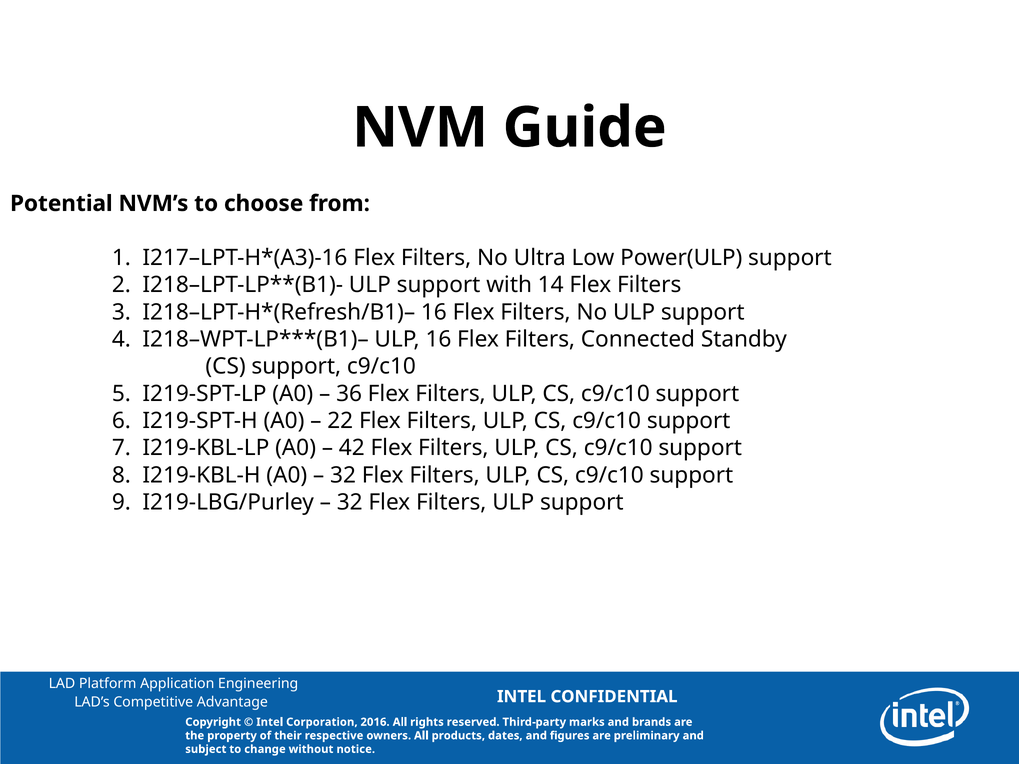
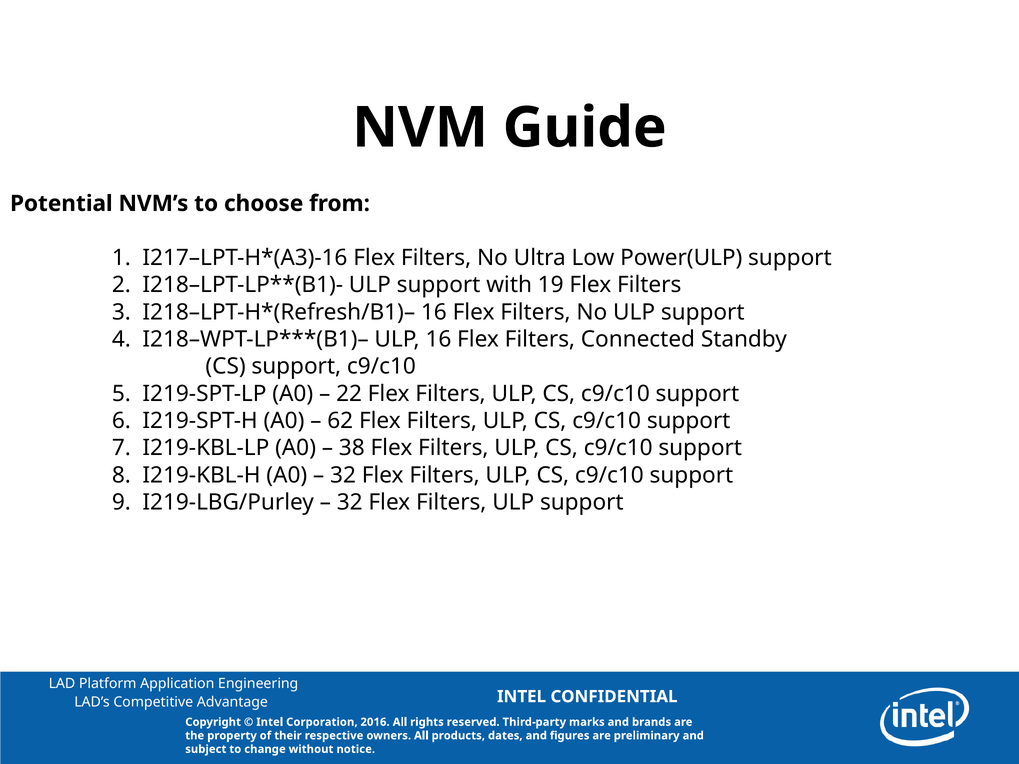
14: 14 -> 19
36: 36 -> 22
22: 22 -> 62
42: 42 -> 38
